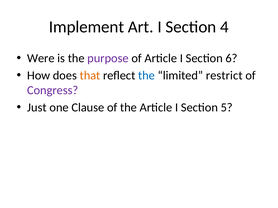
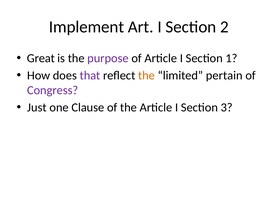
4: 4 -> 2
Were: Were -> Great
6: 6 -> 1
that colour: orange -> purple
the at (147, 76) colour: blue -> orange
restrict: restrict -> pertain
5: 5 -> 3
